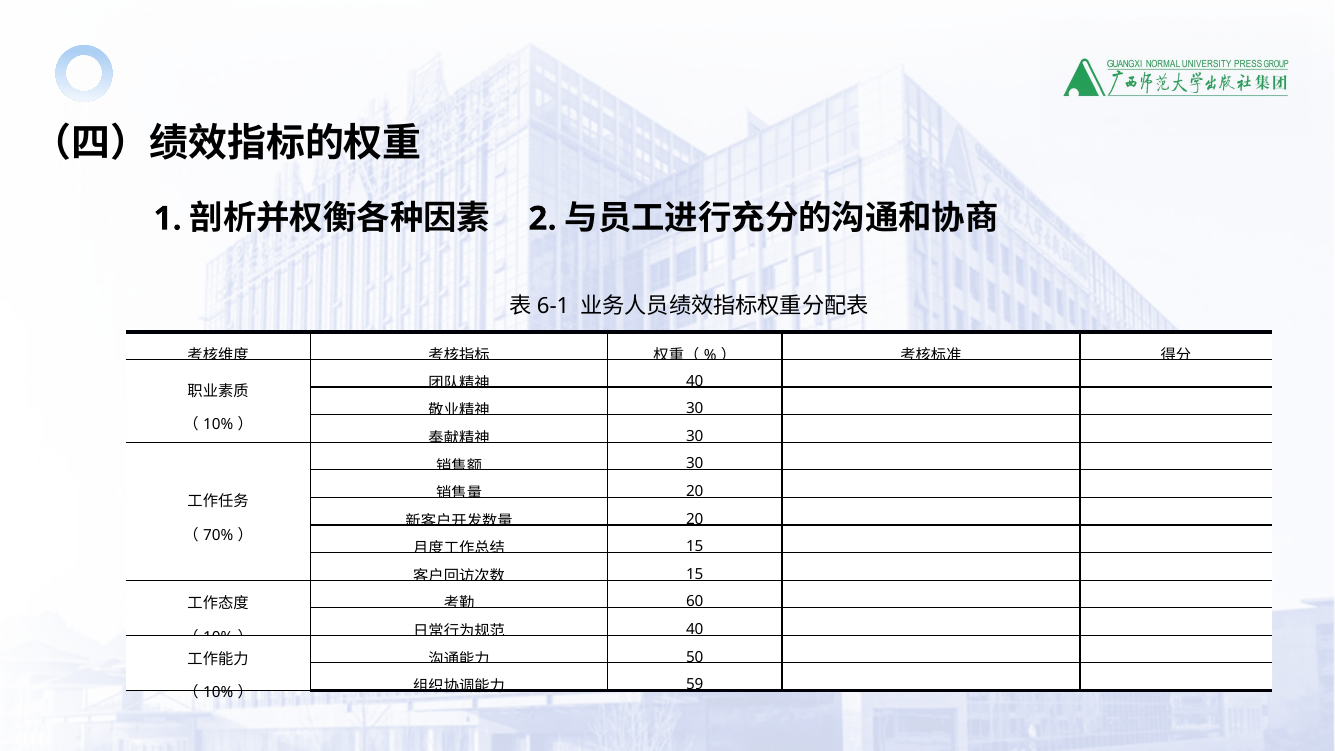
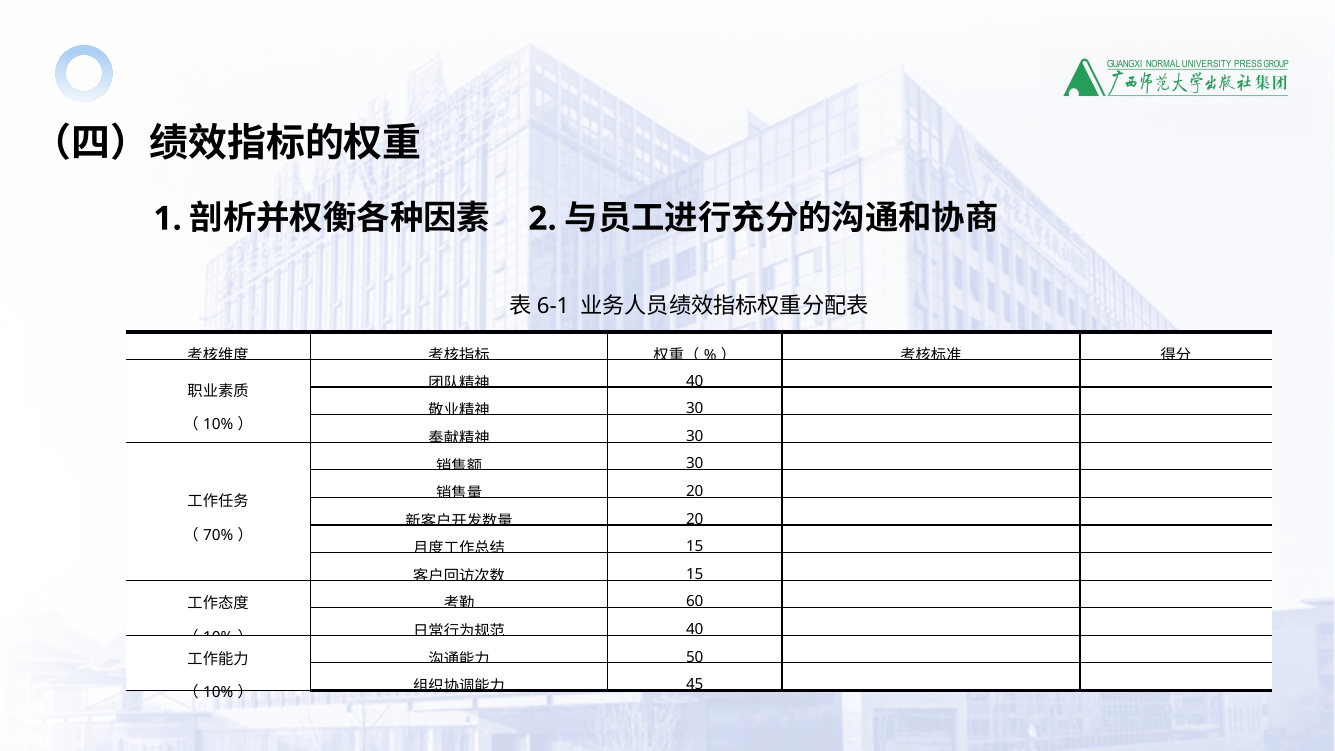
59: 59 -> 45
